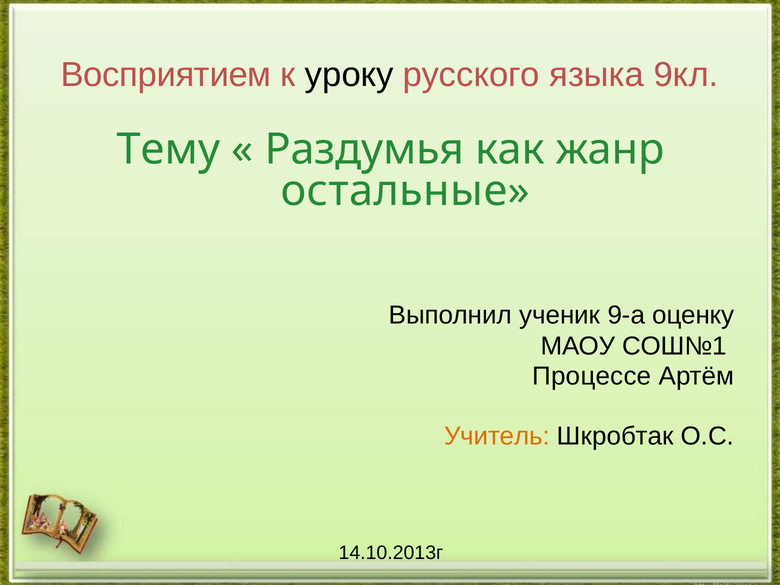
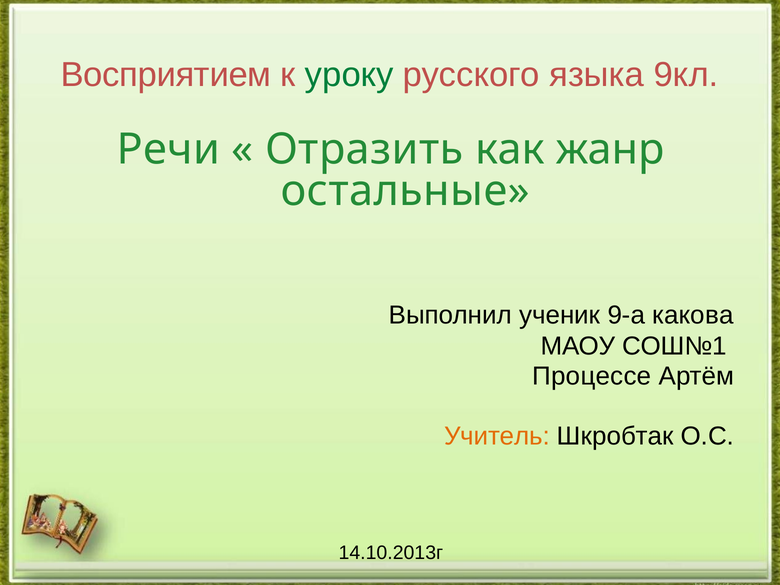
уроку colour: black -> green
Тему: Тему -> Речи
Раздумья: Раздумья -> Отразить
оценку: оценку -> какова
